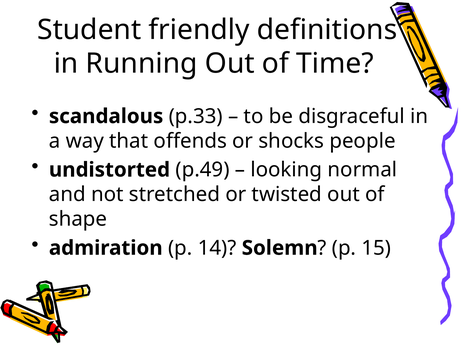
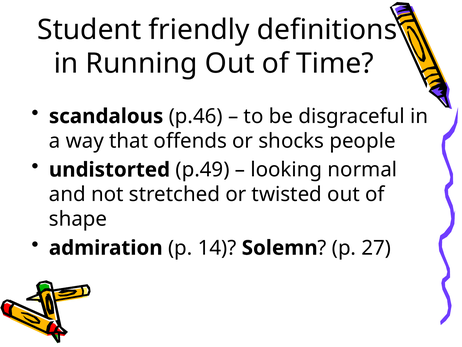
p.33: p.33 -> p.46
15: 15 -> 27
